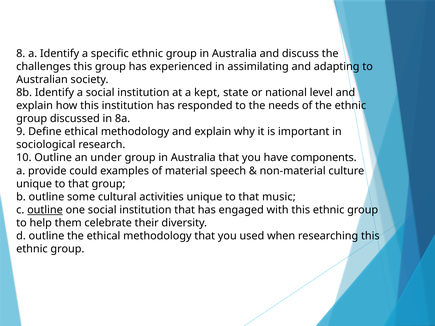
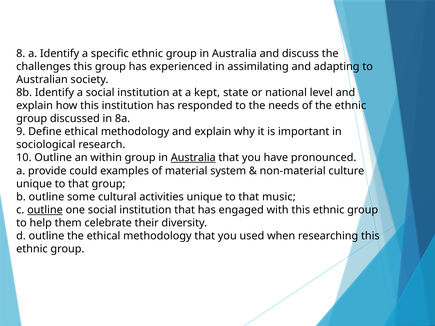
under: under -> within
Australia at (193, 158) underline: none -> present
components: components -> pronounced
speech: speech -> system
